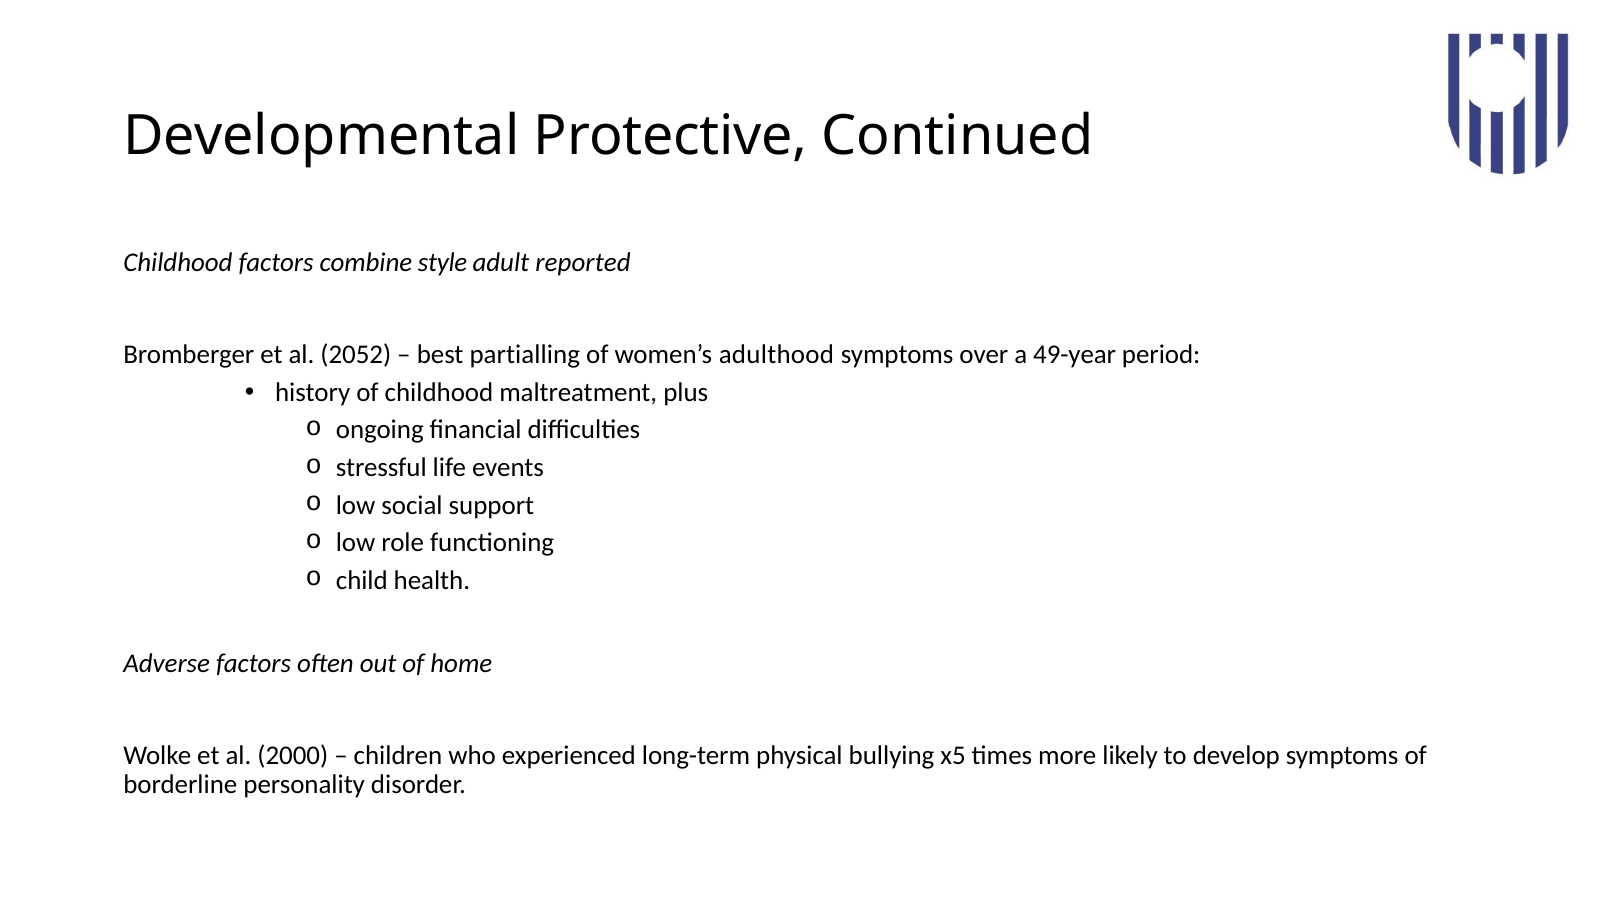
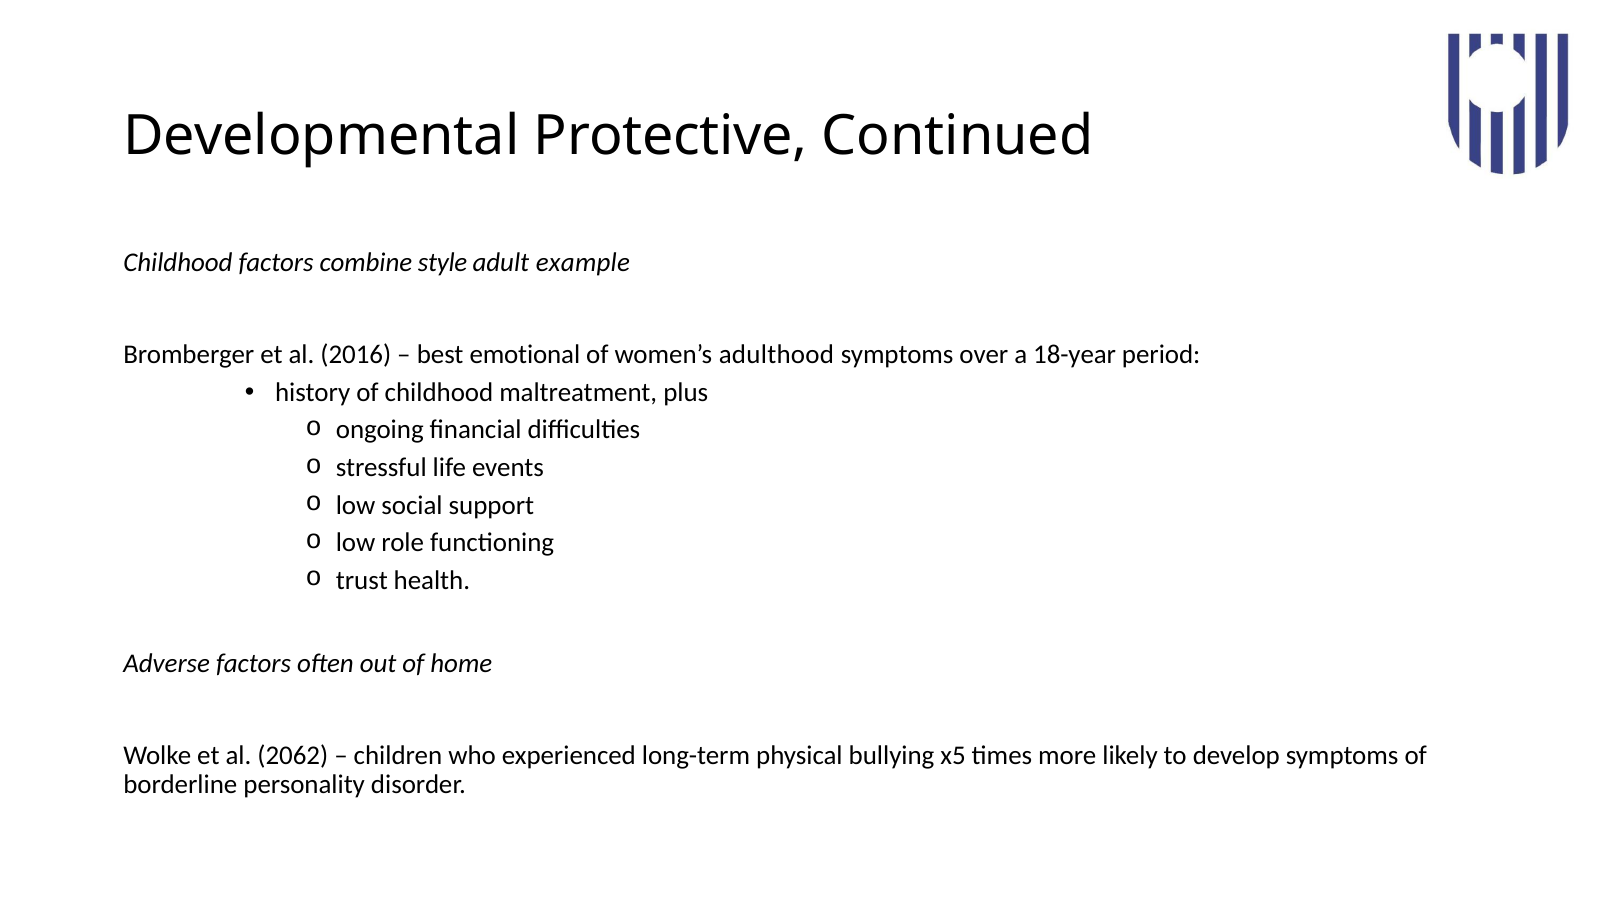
reported: reported -> example
2052: 2052 -> 2016
partialling: partialling -> emotional
49-year: 49-year -> 18-year
child: child -> trust
2000: 2000 -> 2062
